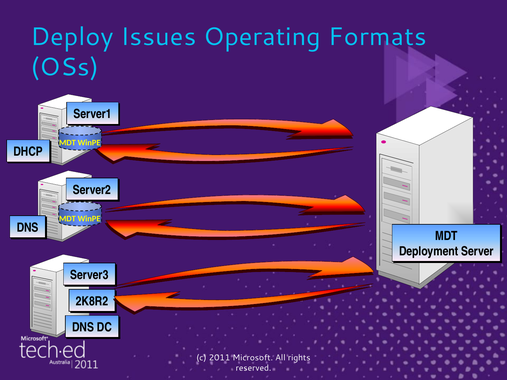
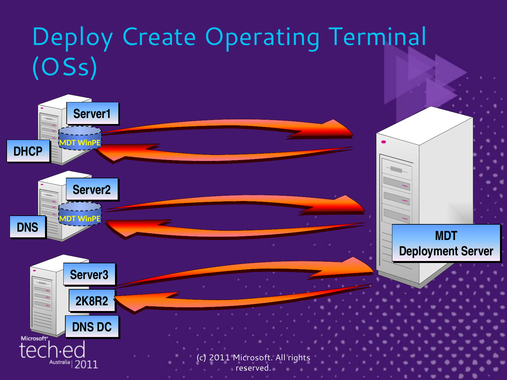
Issues: Issues -> Create
Formats: Formats -> Terminal
